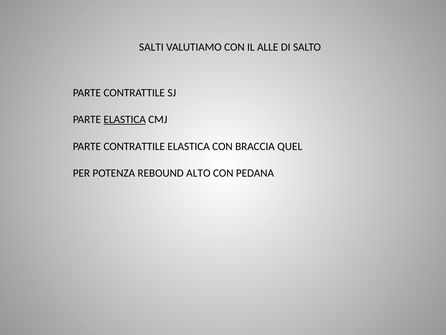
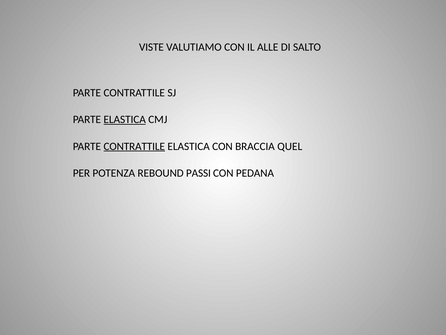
SALTI: SALTI -> VISTE
CONTRATTILE at (134, 146) underline: none -> present
ALTO: ALTO -> PASSI
